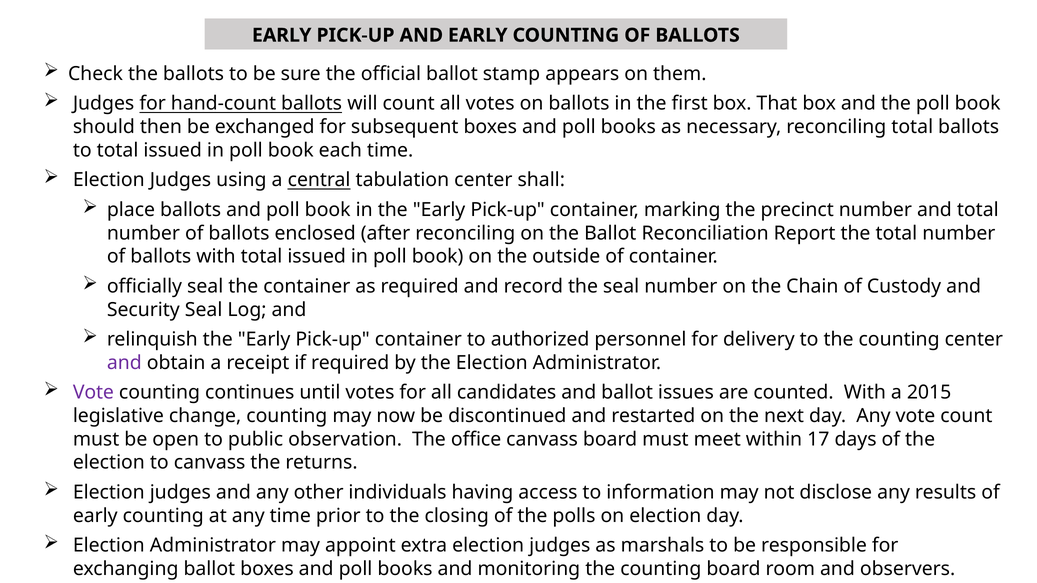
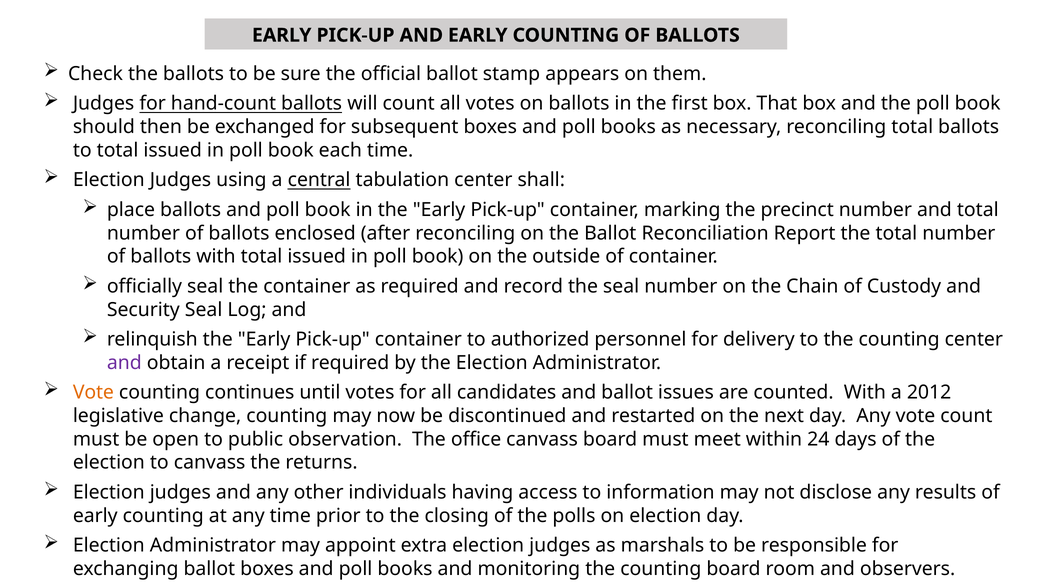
Vote at (93, 393) colour: purple -> orange
2015: 2015 -> 2012
17: 17 -> 24
